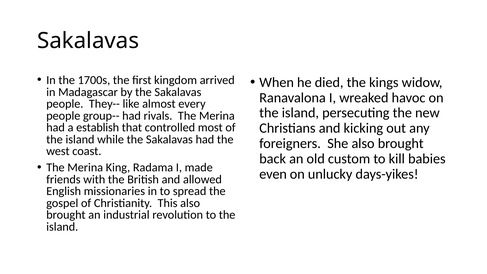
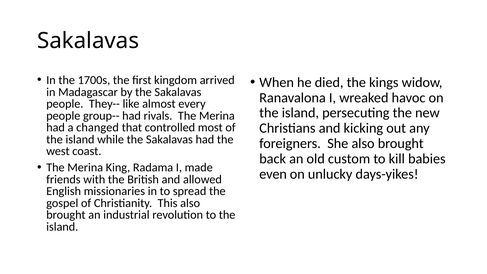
establish: establish -> changed
